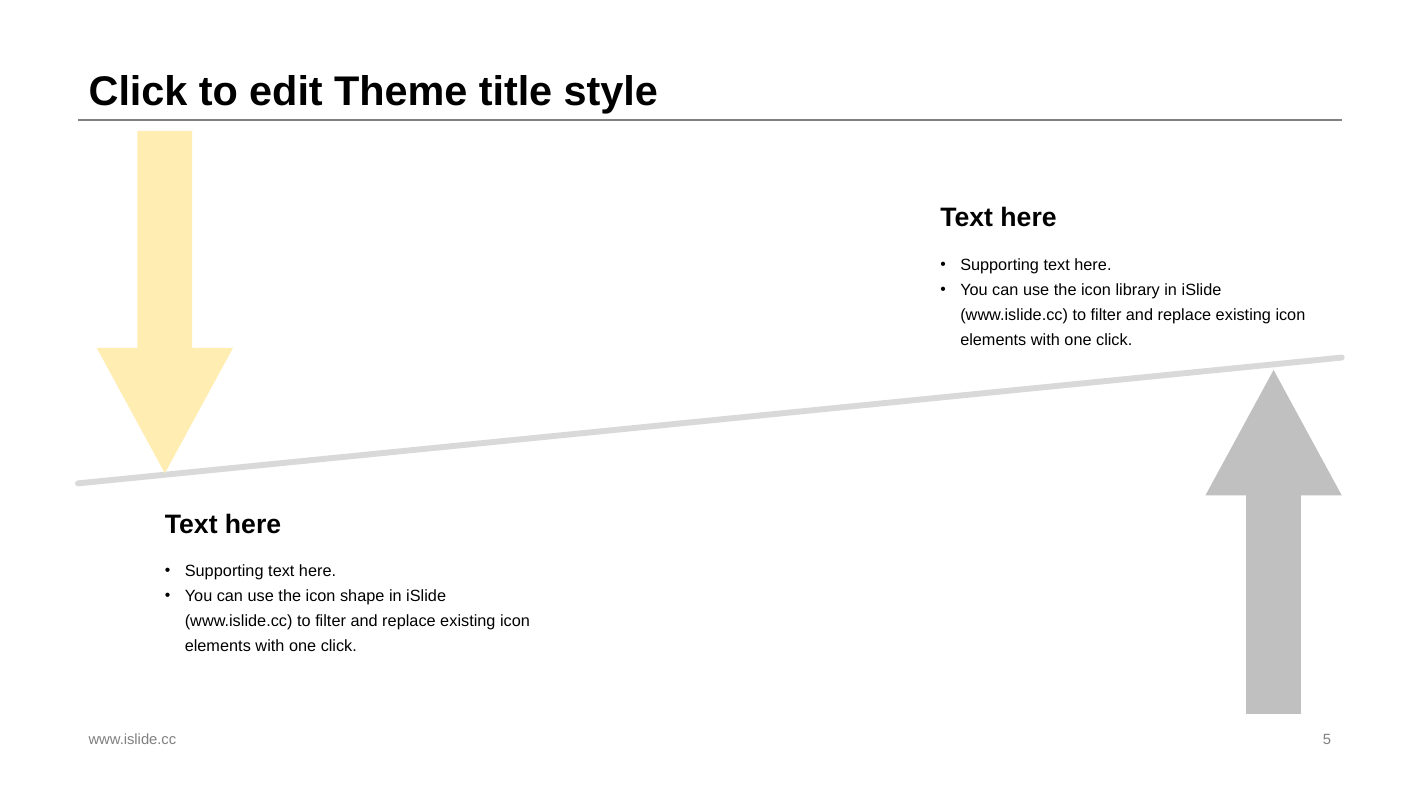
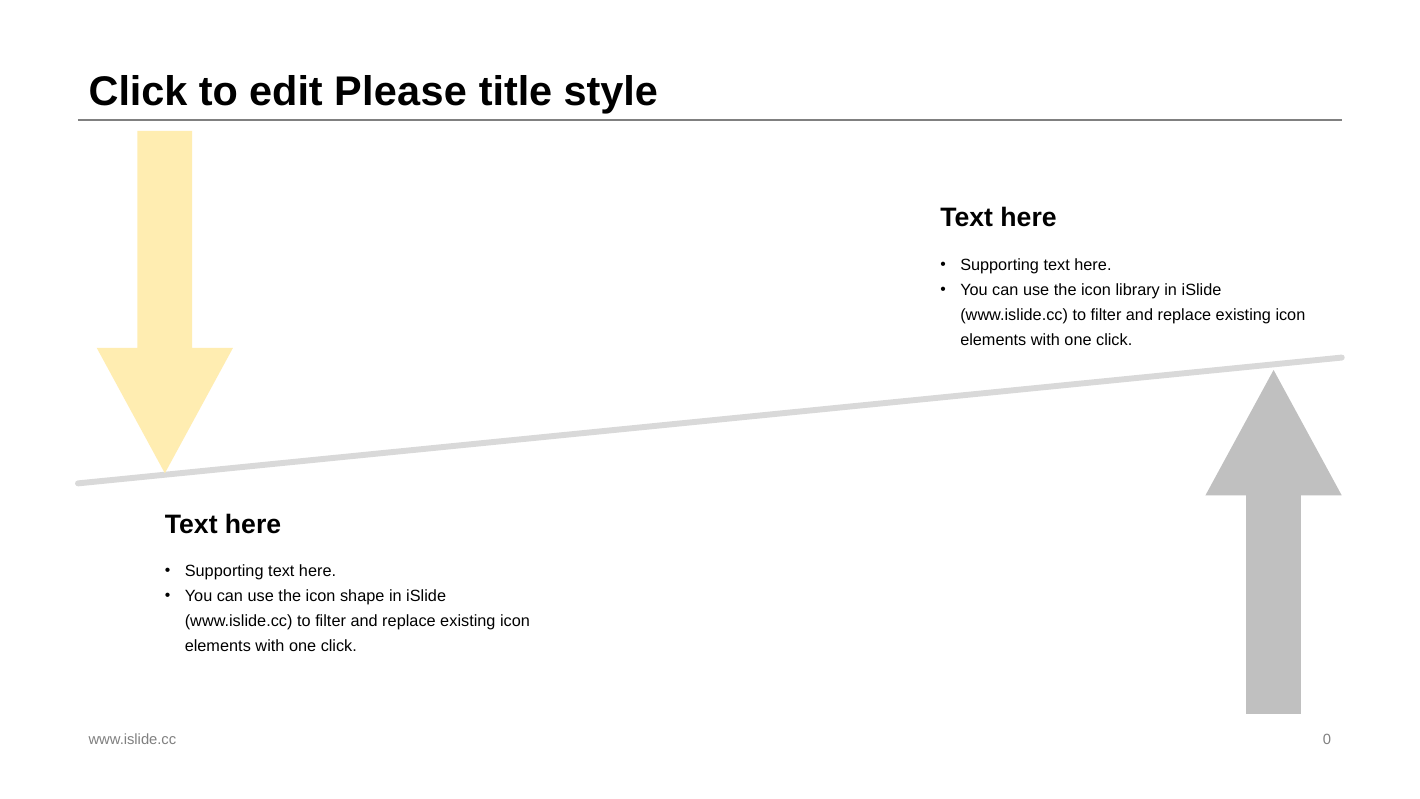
Theme: Theme -> Please
5: 5 -> 0
